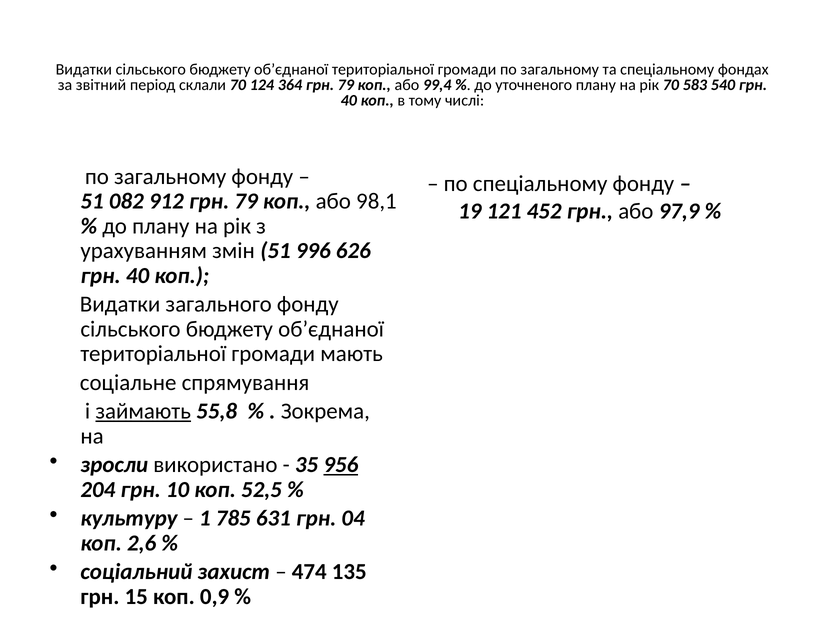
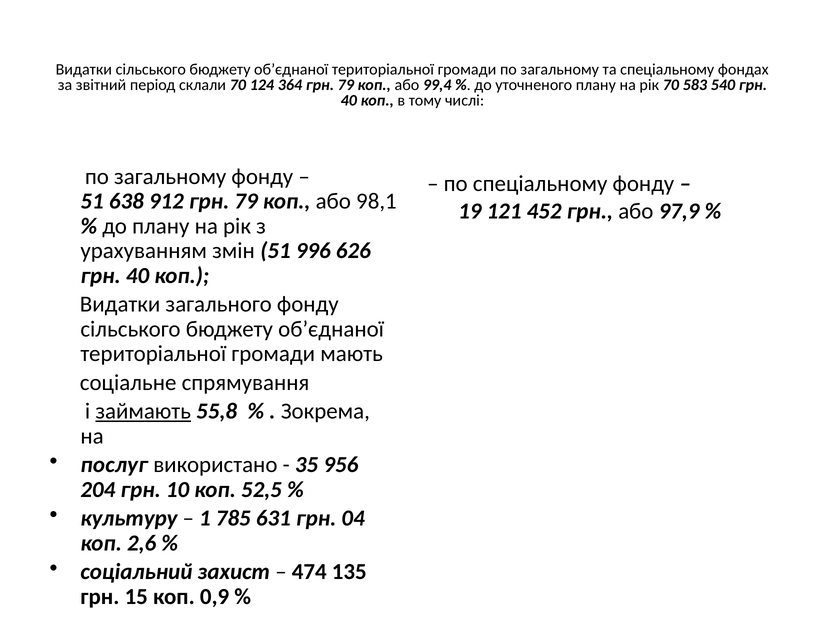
082: 082 -> 638
зросли: зросли -> послуг
956 underline: present -> none
